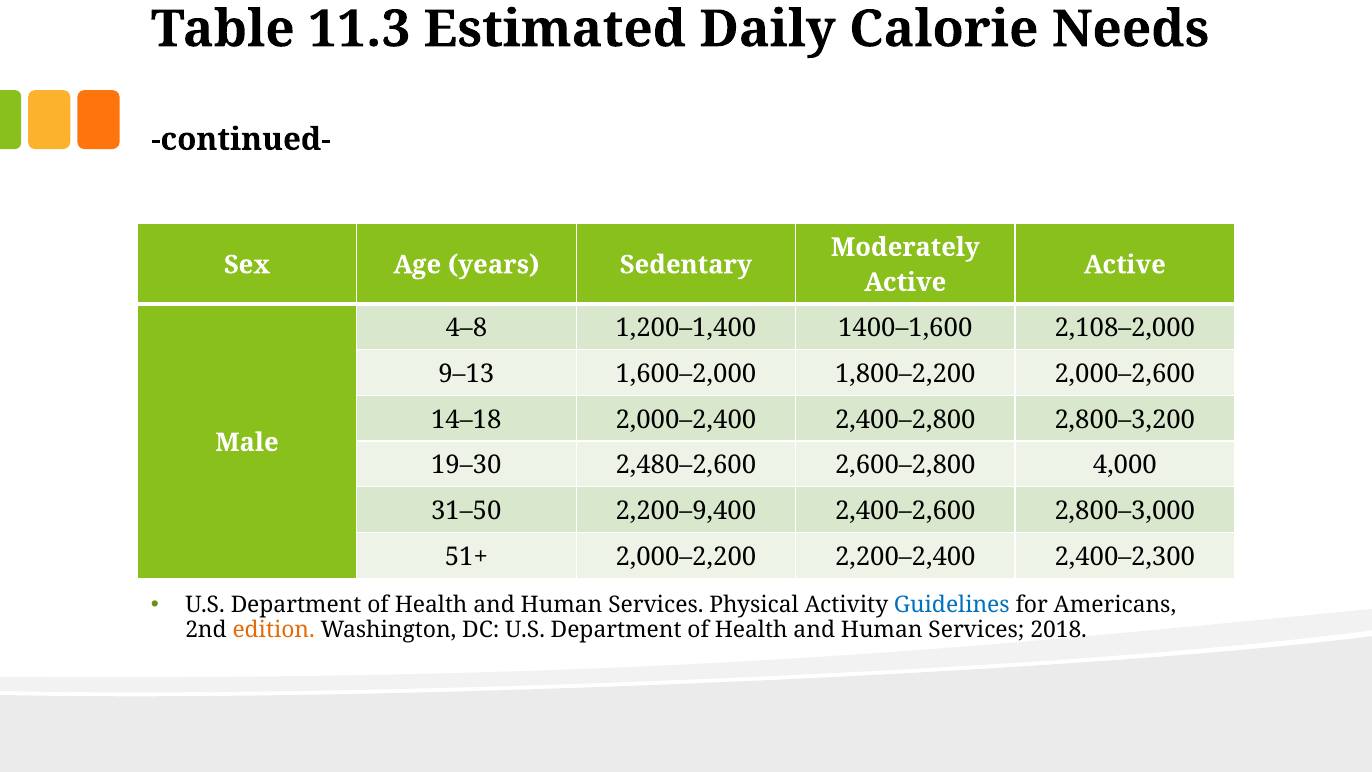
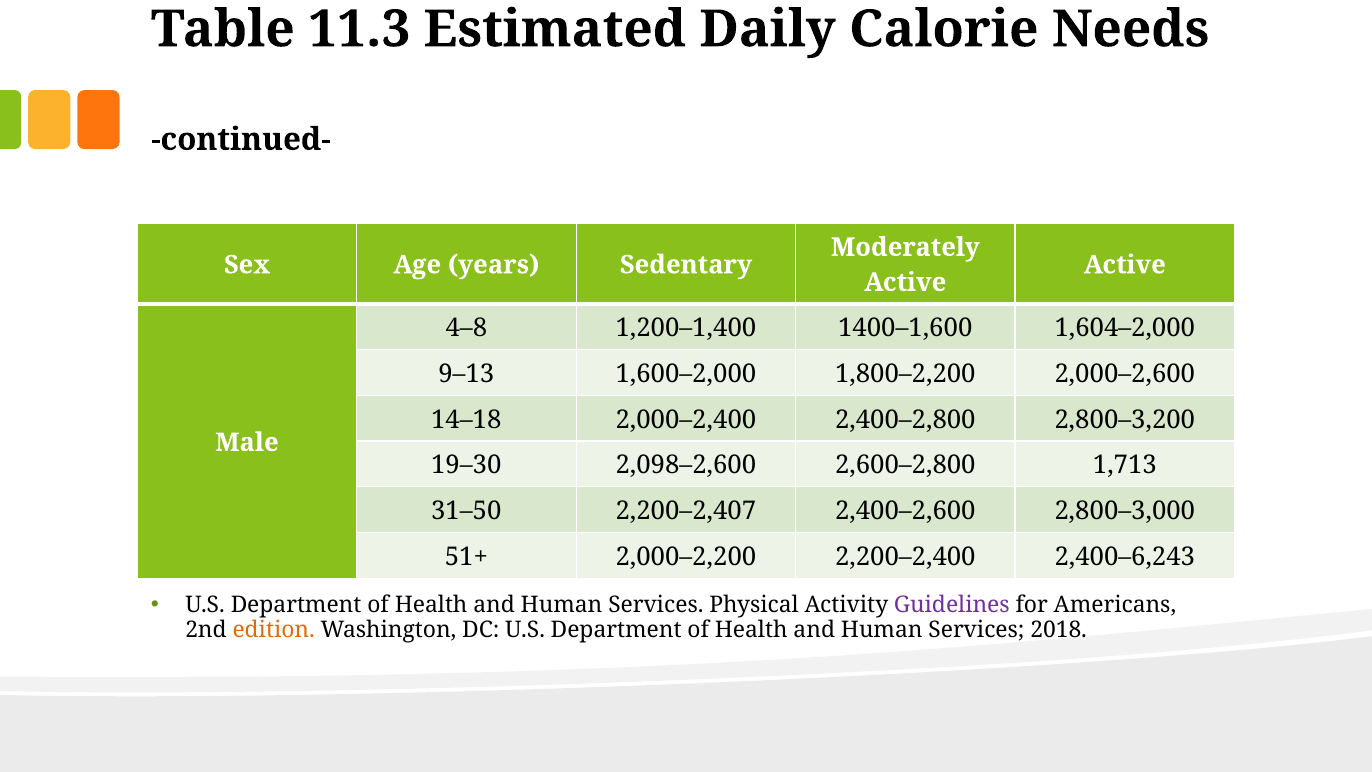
2,108–2,000: 2,108–2,000 -> 1,604–2,000
2,480–2,600: 2,480–2,600 -> 2,098–2,600
4,000: 4,000 -> 1,713
2,200–9,400: 2,200–9,400 -> 2,200–2,407
2,400–2,300: 2,400–2,300 -> 2,400–6,243
Guidelines colour: blue -> purple
